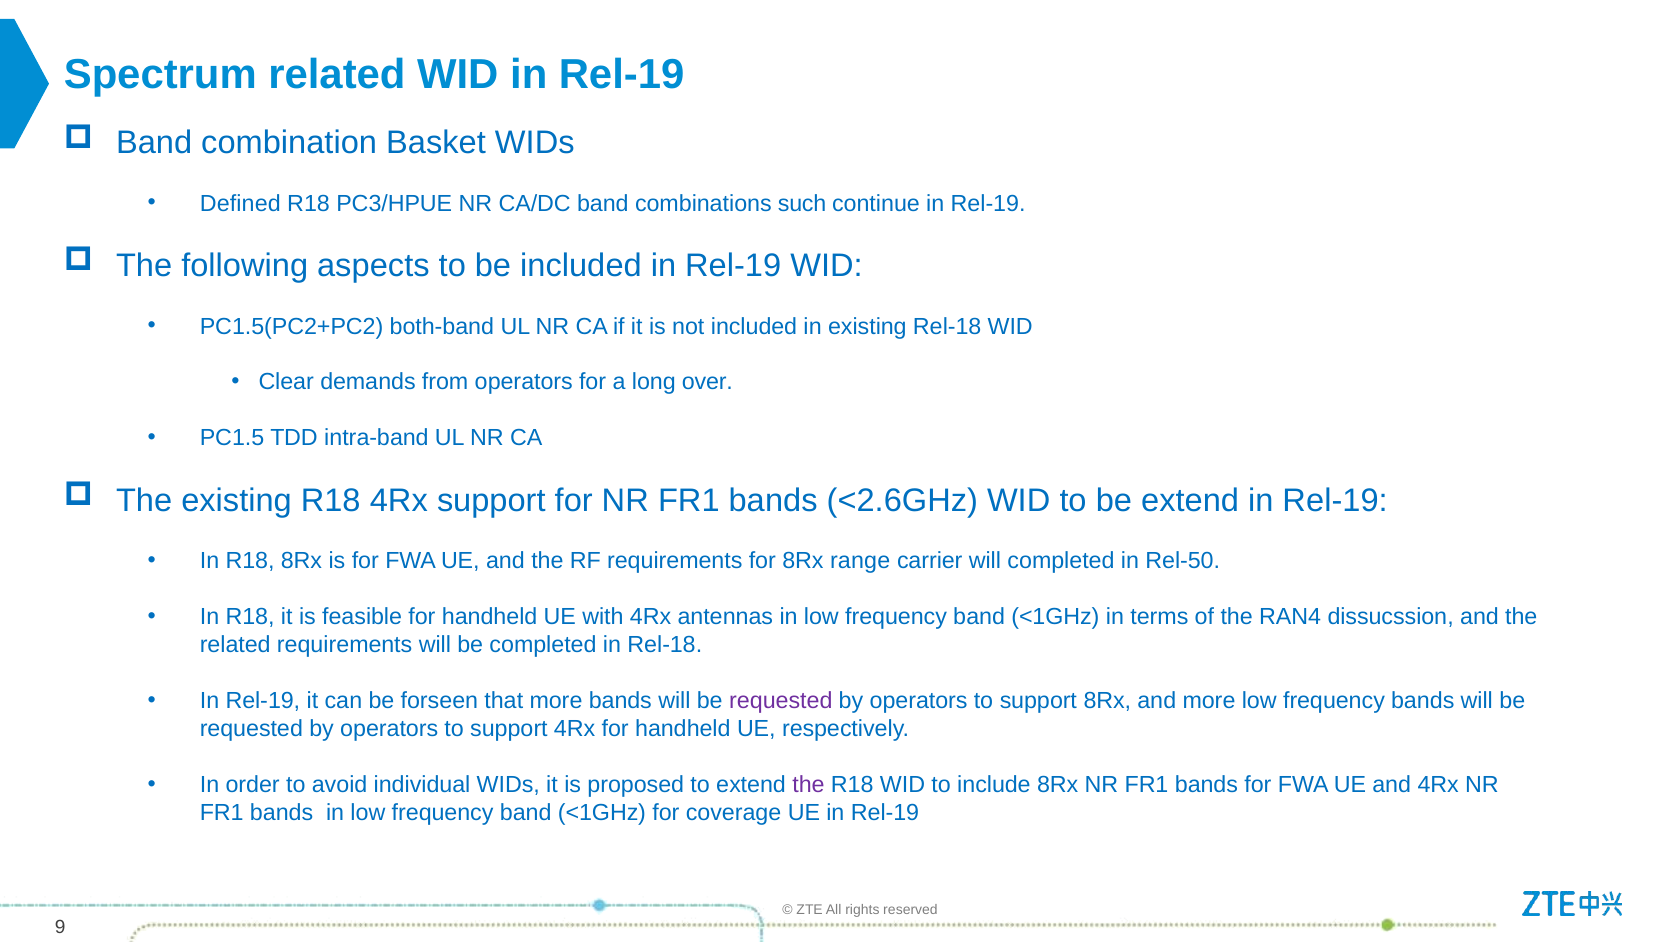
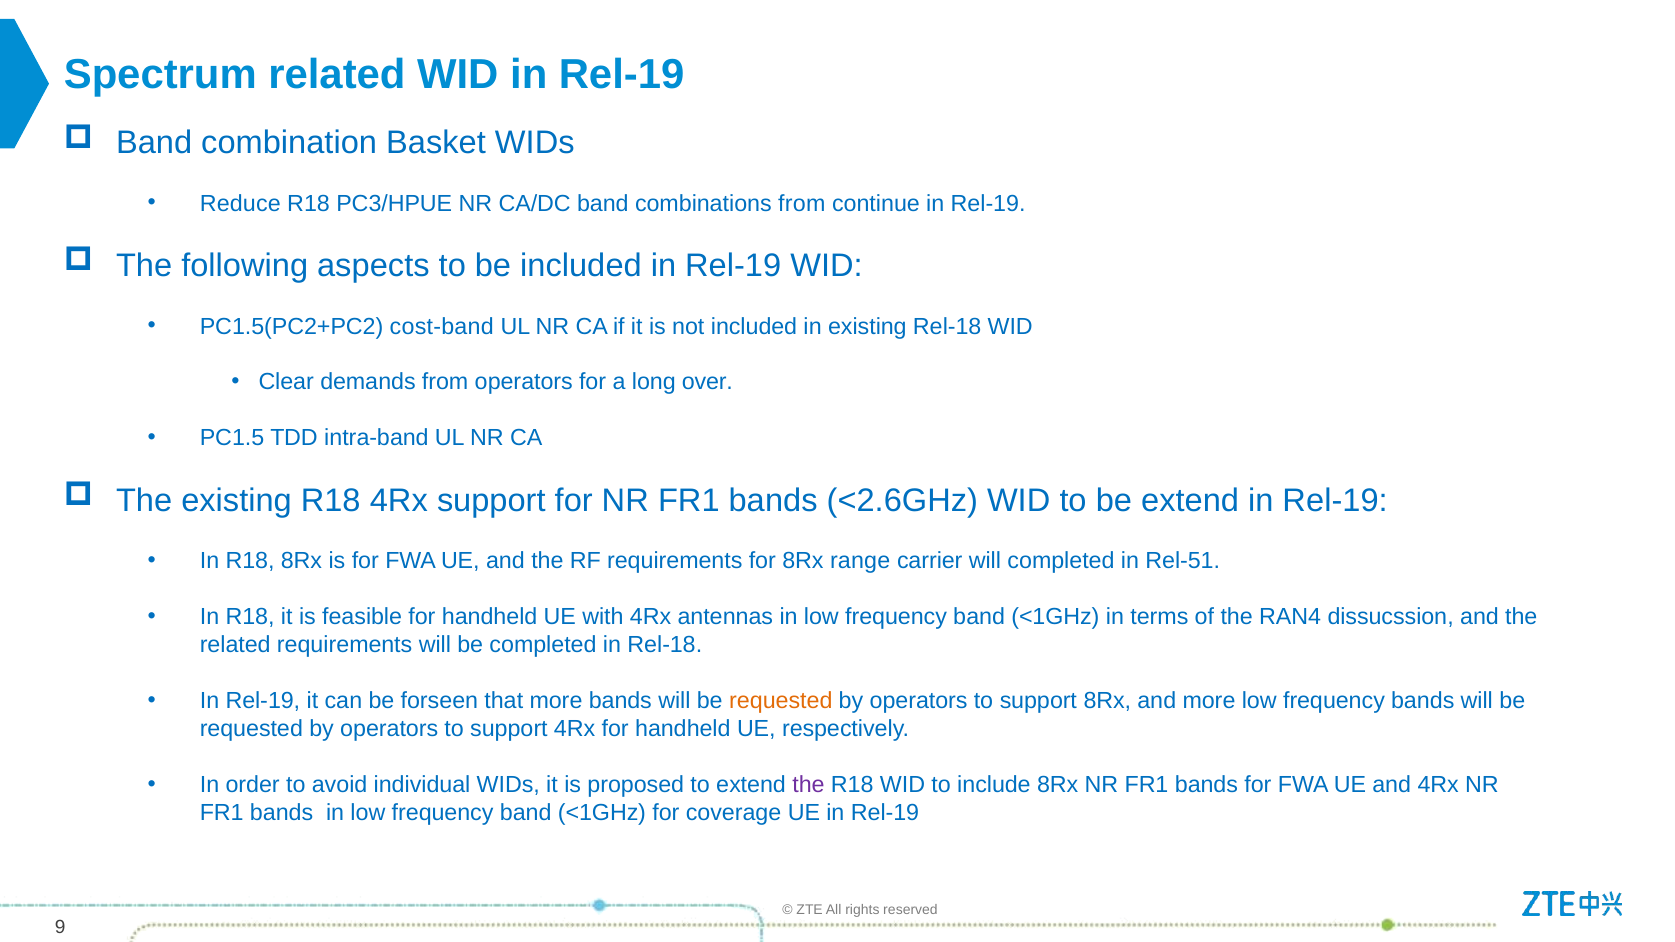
Defined: Defined -> Reduce
combinations such: such -> from
both-band: both-band -> cost-band
Rel-50: Rel-50 -> Rel-51
requested at (781, 701) colour: purple -> orange
